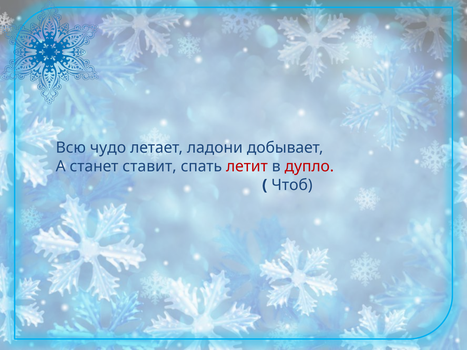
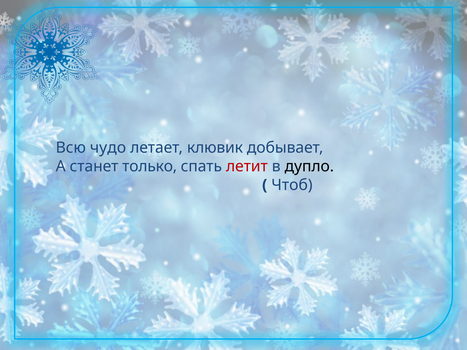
ладони: ладони -> клювик
ставит: ставит -> только
дупло colour: red -> black
